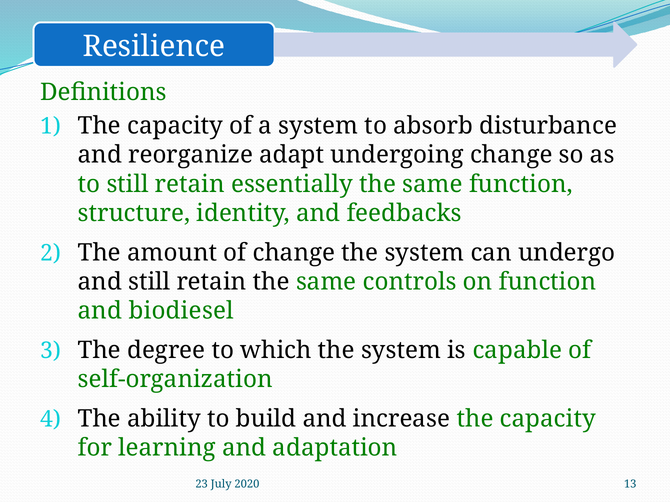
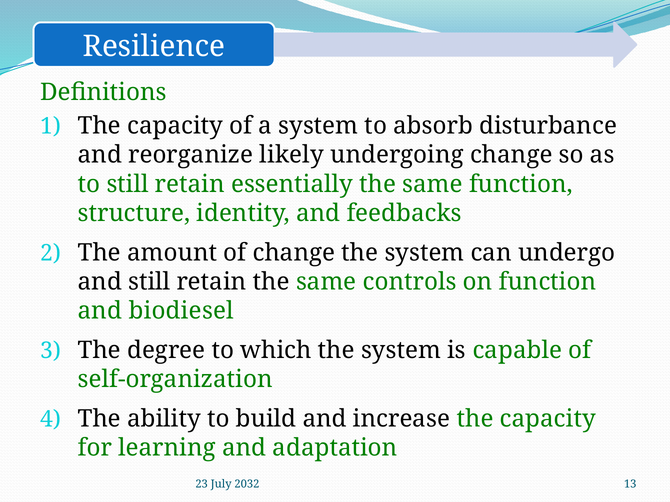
adapt: adapt -> likely
2020: 2020 -> 2032
